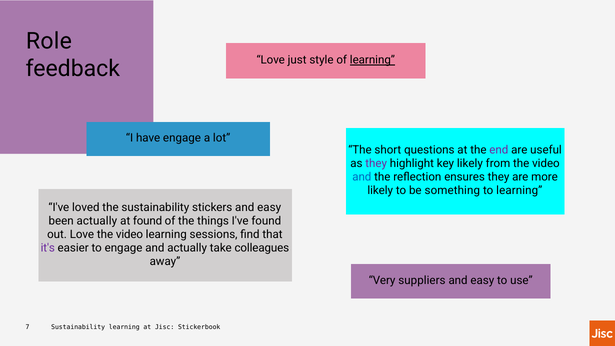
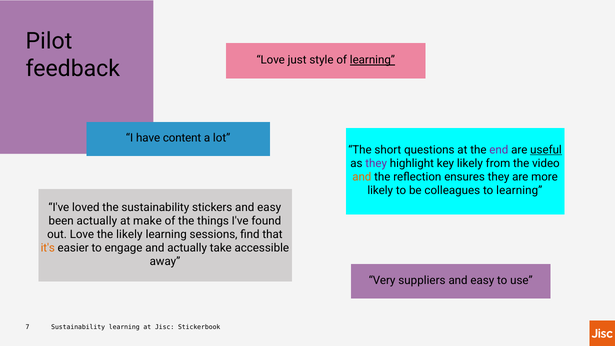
Role: Role -> Pilot
have engage: engage -> content
useful underline: none -> present
and at (362, 177) colour: blue -> orange
something: something -> colleagues
at found: found -> make
Love the video: video -> likely
it's colour: purple -> orange
colleagues: colleagues -> accessible
